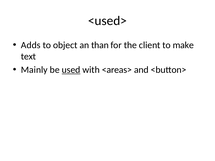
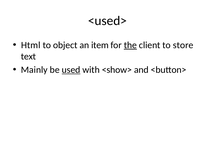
Adds: Adds -> Html
than: than -> item
the underline: none -> present
make: make -> store
<areas>: <areas> -> <show>
